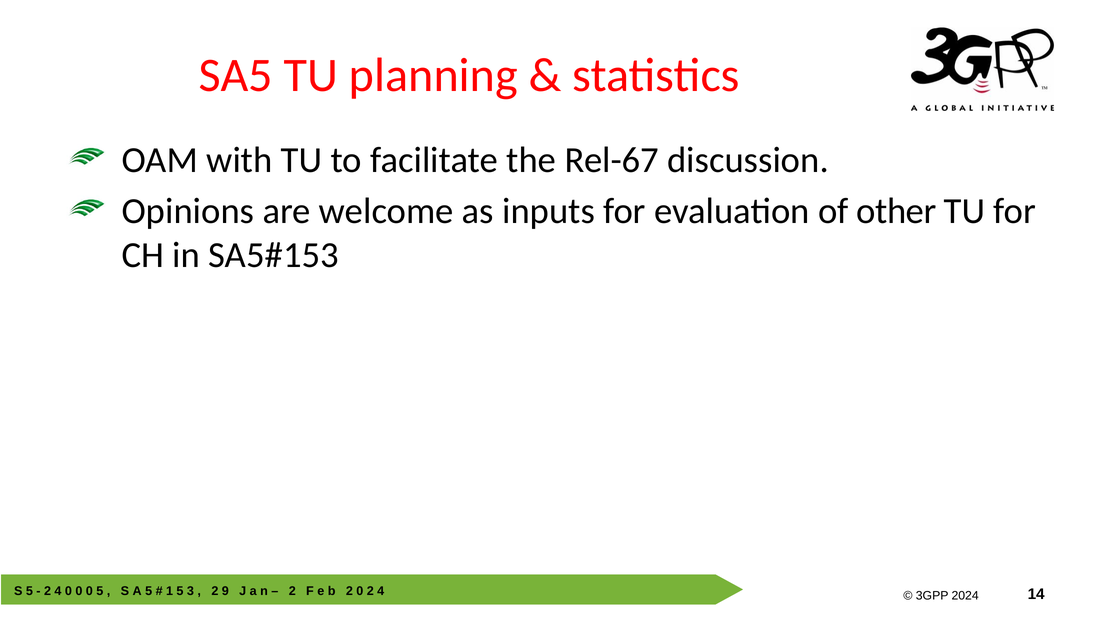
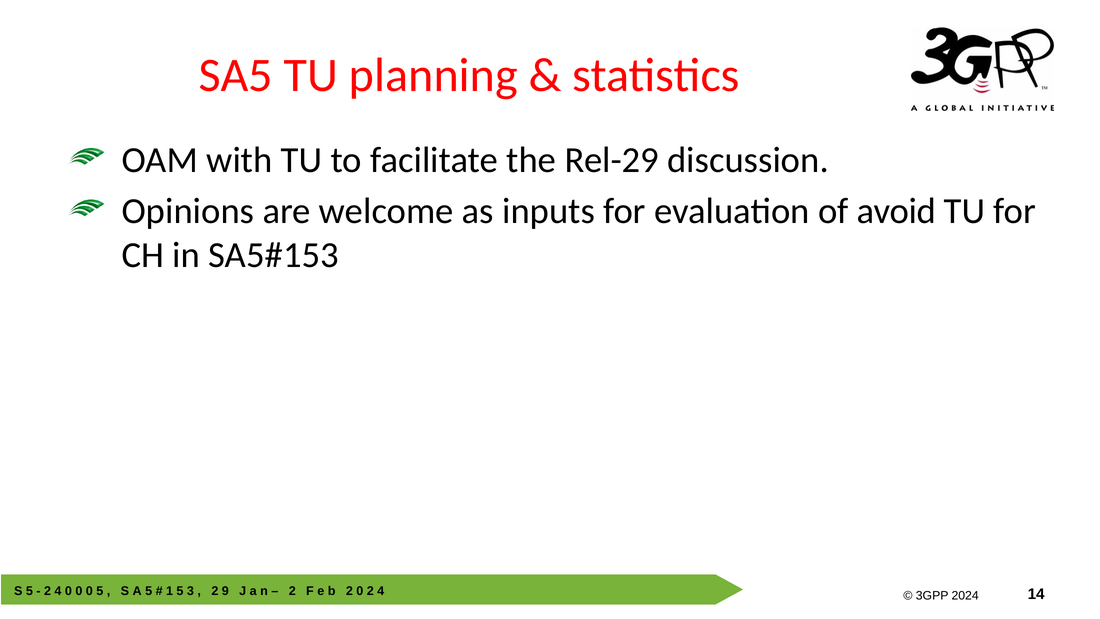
Rel-67: Rel-67 -> Rel-29
other: other -> avoid
